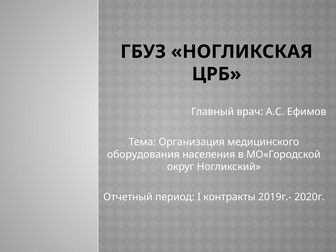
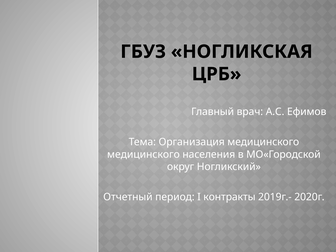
оборудования at (143, 154): оборудования -> медицинского
